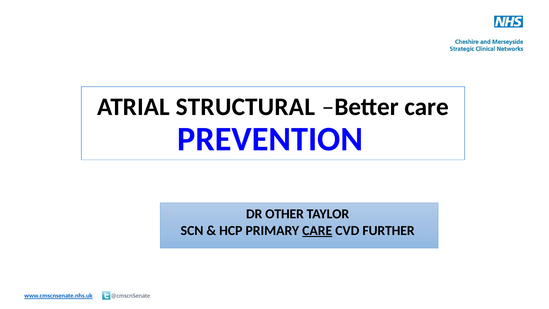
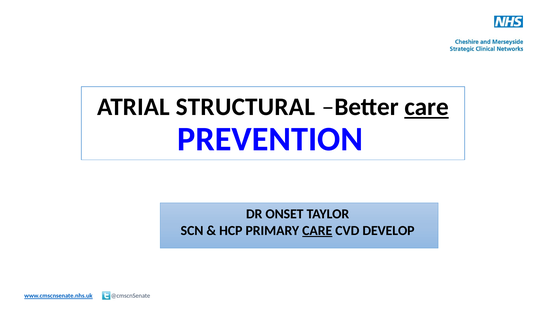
care at (427, 107) underline: none -> present
OTHER: OTHER -> ONSET
FURTHER: FURTHER -> DEVELOP
